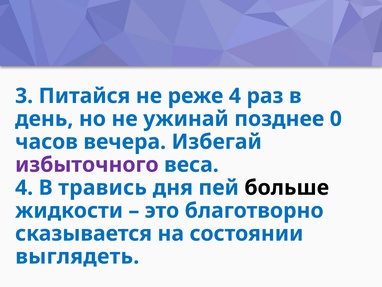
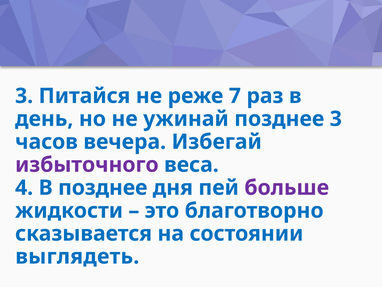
реже 4: 4 -> 7
позднее 0: 0 -> 3
В травись: травись -> позднее
больше colour: black -> purple
